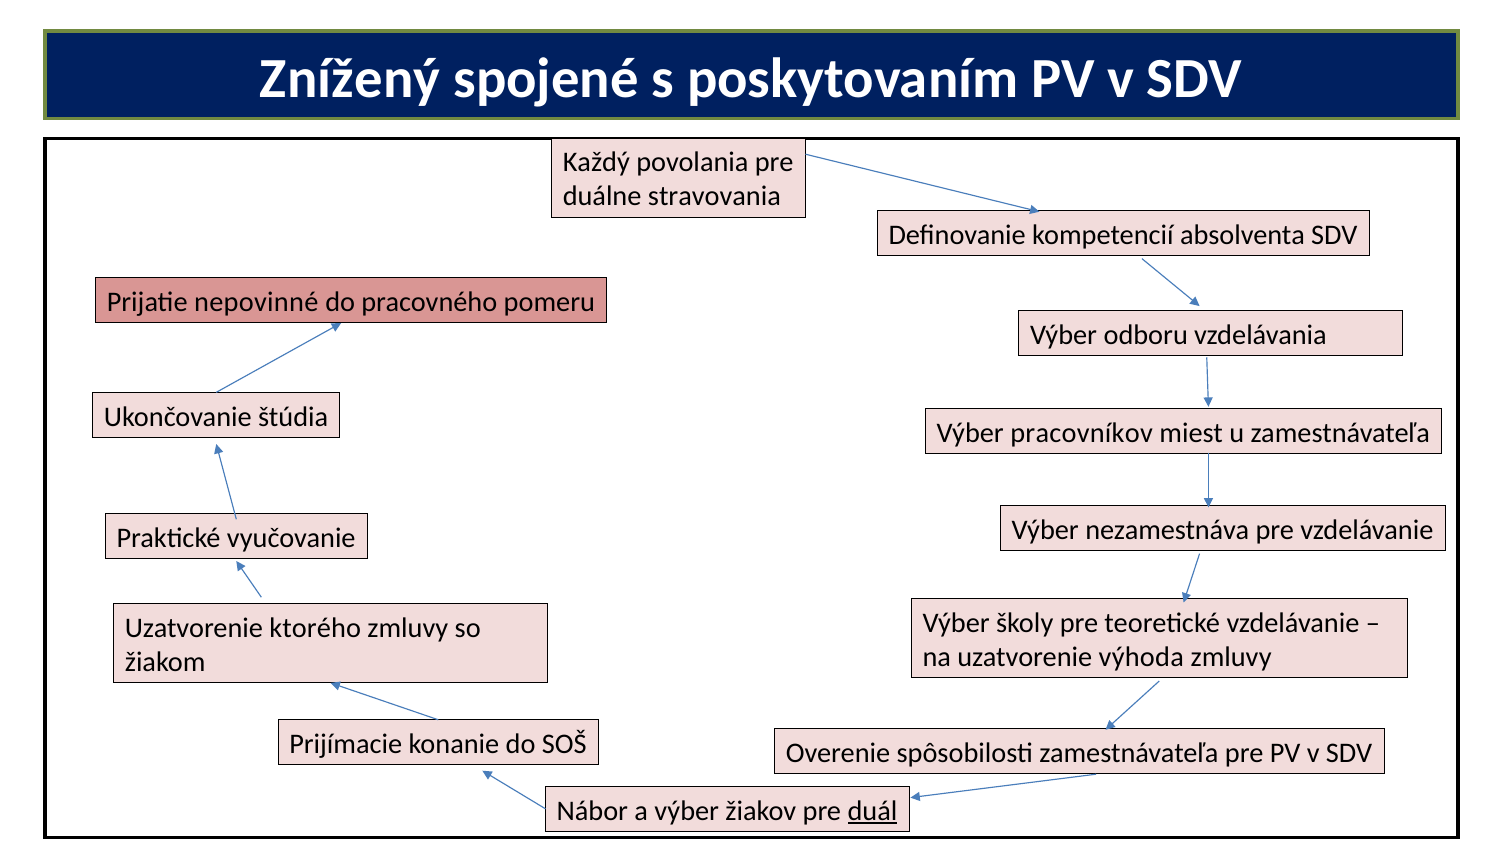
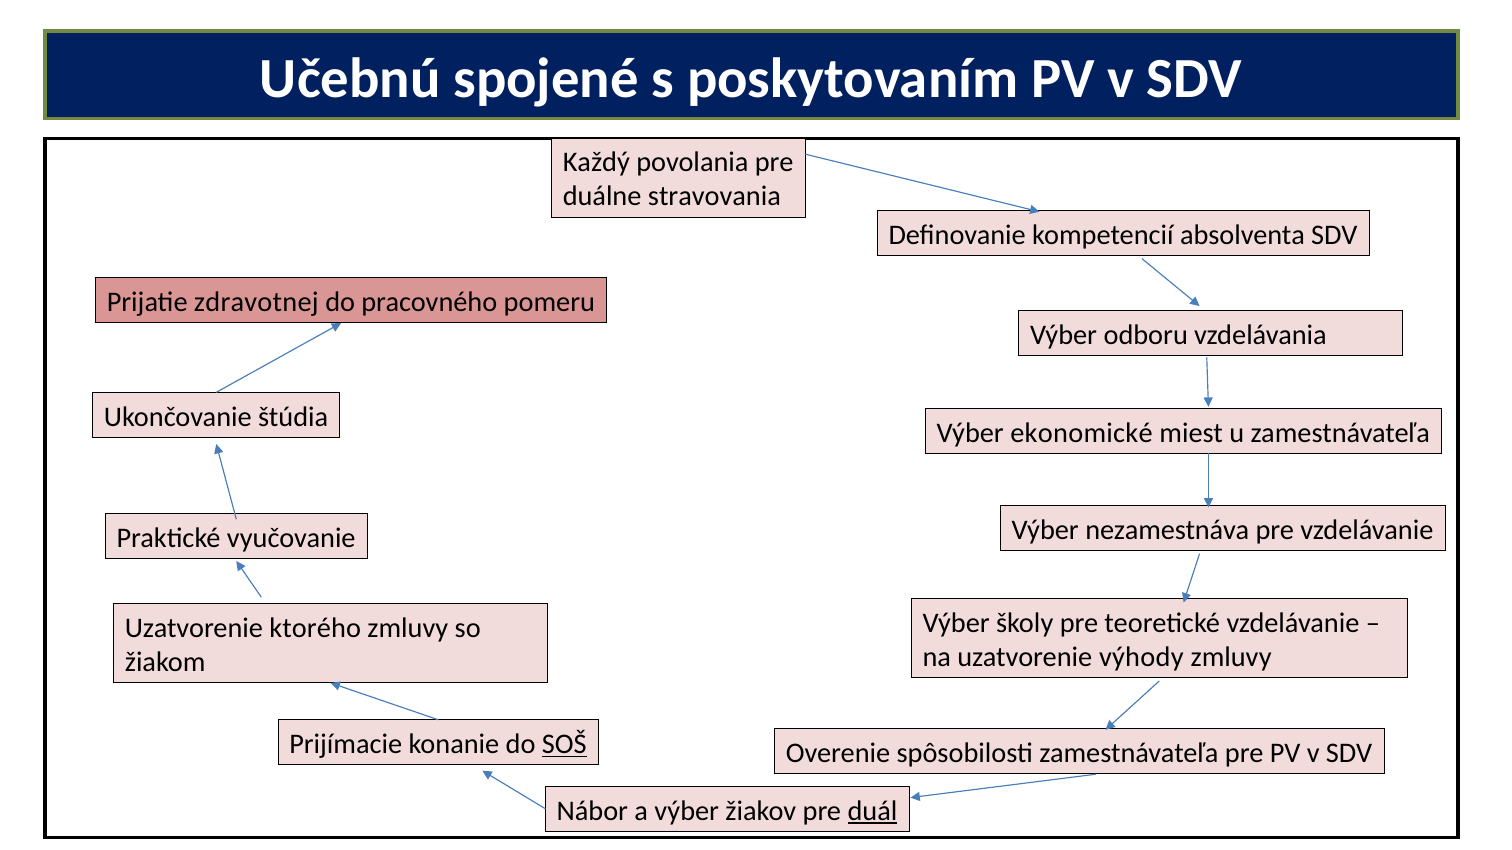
Znížený: Znížený -> Učebnú
nepovinné: nepovinné -> zdravotnej
pracovníkov: pracovníkov -> ekonomické
výhoda: výhoda -> výhody
SOŠ underline: none -> present
